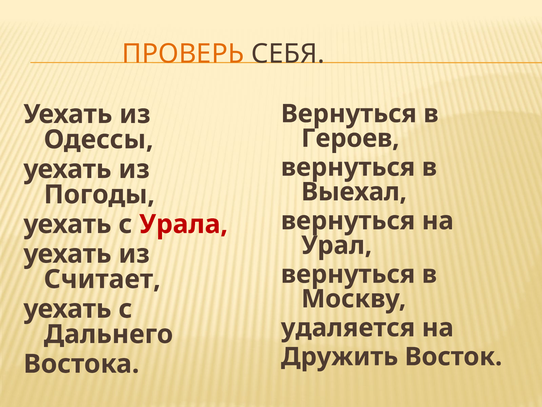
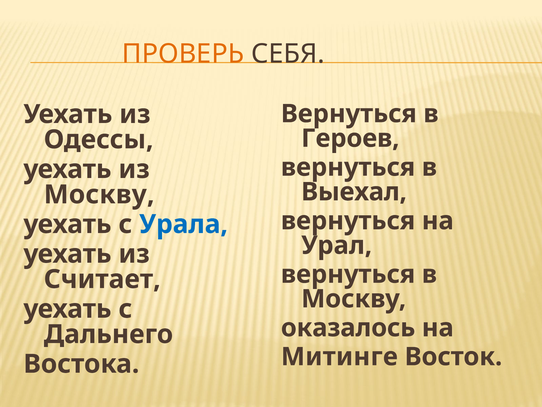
Погоды at (99, 194): Погоды -> Москву
Урала colour: red -> blue
удаляется: удаляется -> оказалось
Дружить: Дружить -> Митинге
